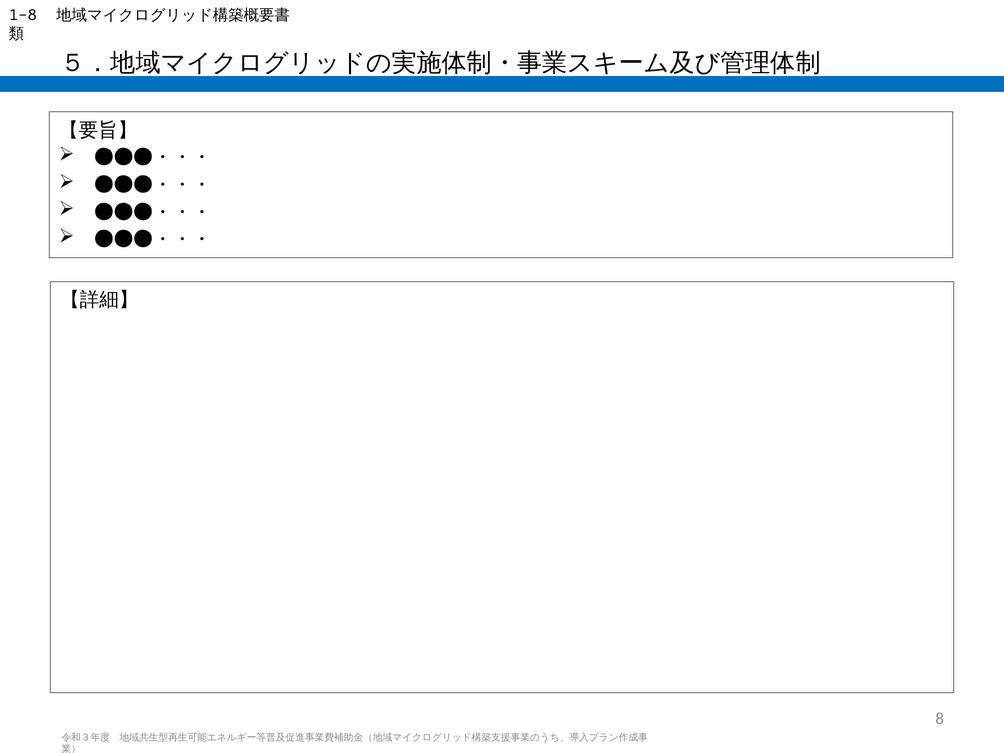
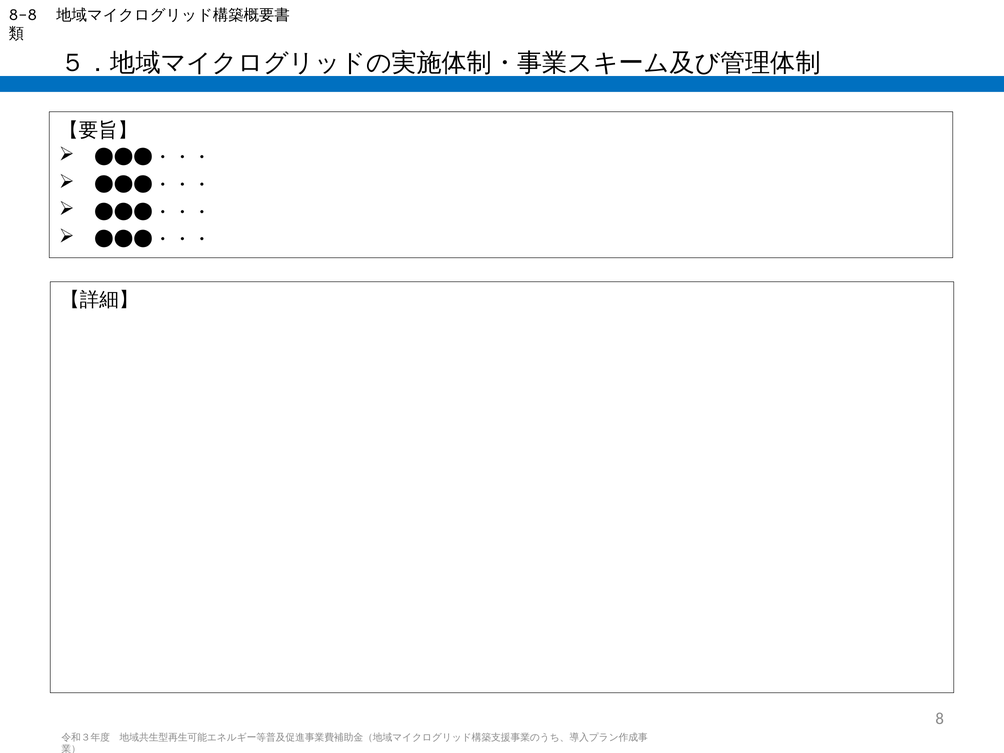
1-8: 1-8 -> 8-8
